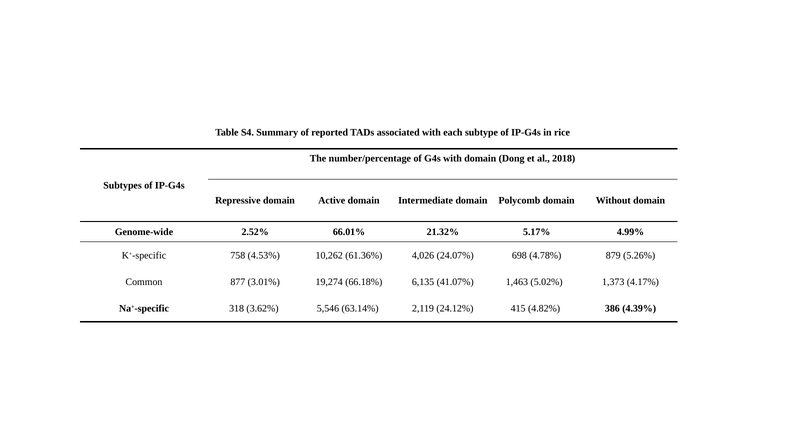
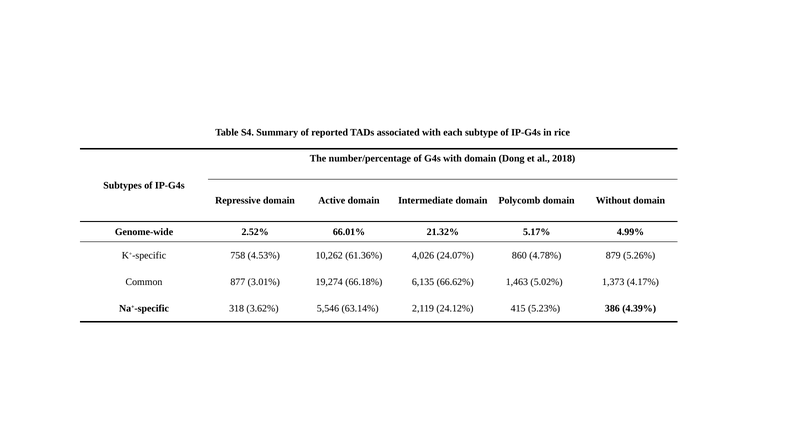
698: 698 -> 860
41.07%: 41.07% -> 66.62%
4.82%: 4.82% -> 5.23%
